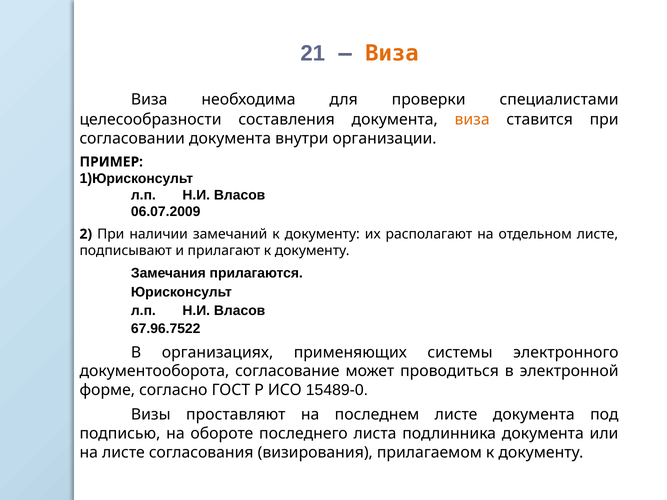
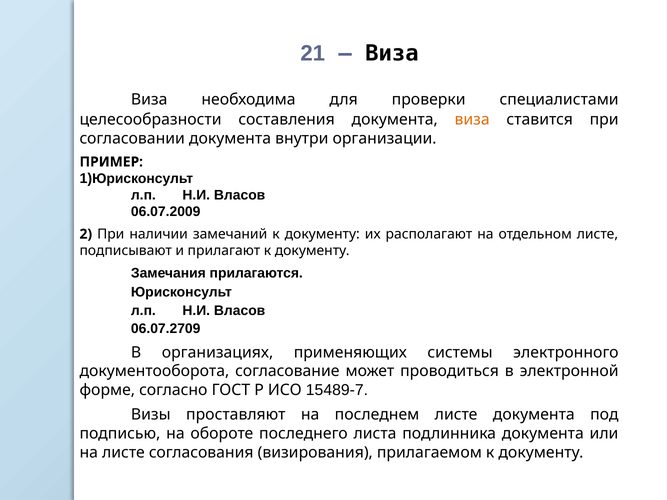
Виза at (392, 53) colour: orange -> black
67.96.7522: 67.96.7522 -> 06.07.2709
15489-0: 15489-0 -> 15489-7
